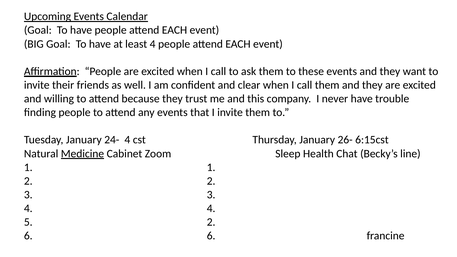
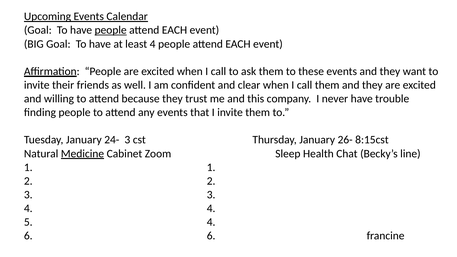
people at (111, 30) underline: none -> present
24- 4: 4 -> 3
6:15cst: 6:15cst -> 8:15cst
5 2: 2 -> 4
